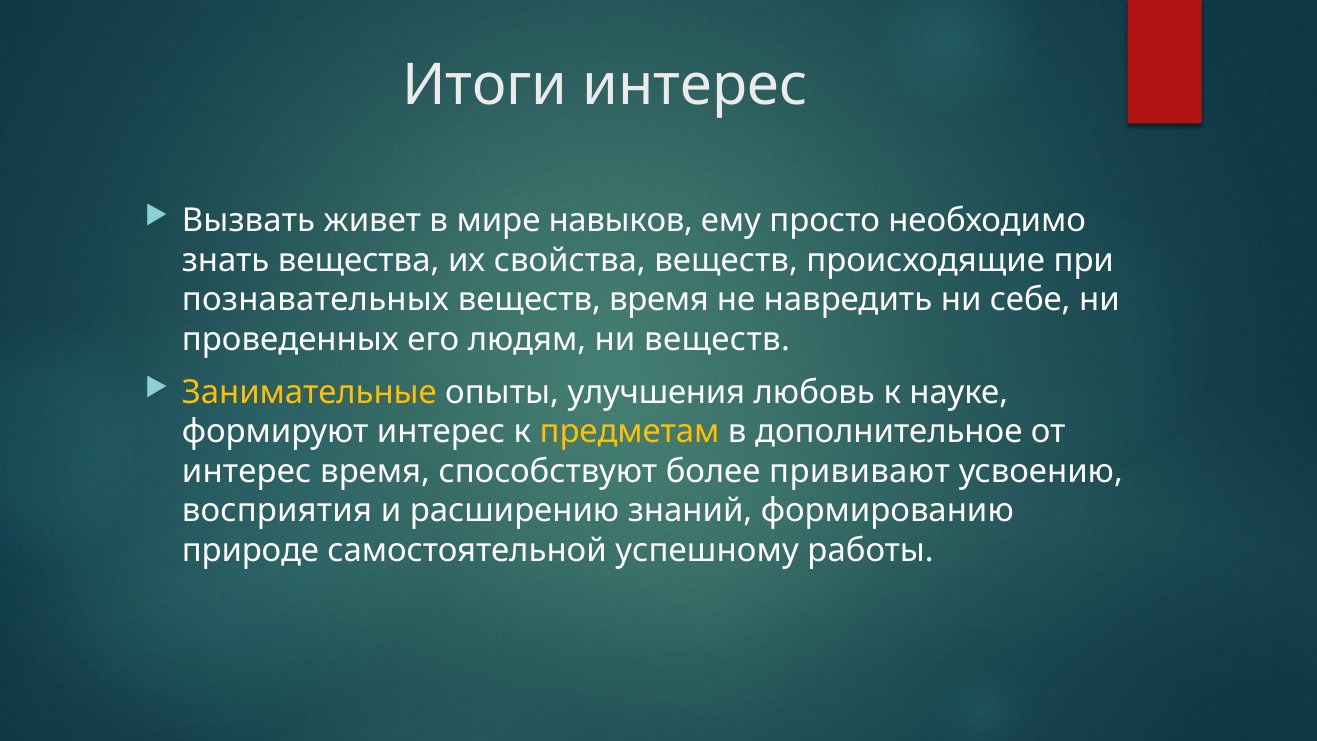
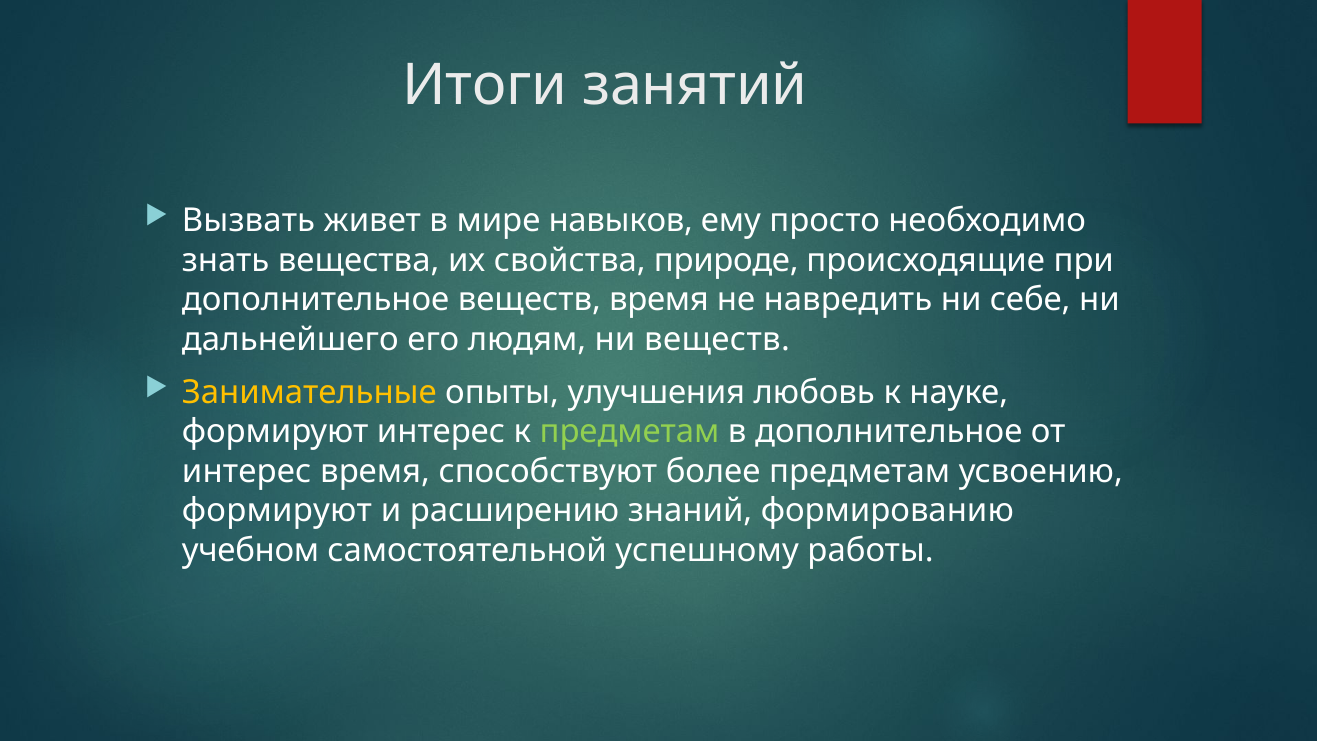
Итоги интерес: интерес -> занятий
свойства веществ: веществ -> природе
познавательных at (315, 300): познавательных -> дополнительное
проведенных: проведенных -> дальнейшего
предметам at (630, 432) colour: yellow -> light green
более прививают: прививают -> предметам
восприятия at (277, 511): восприятия -> формируют
природе: природе -> учебном
